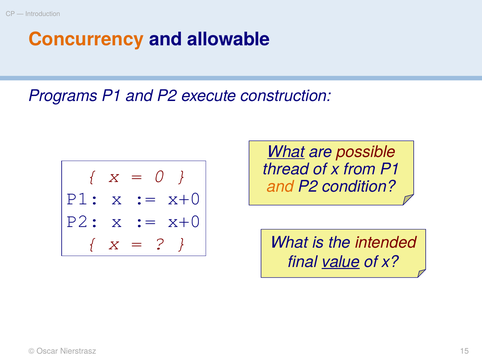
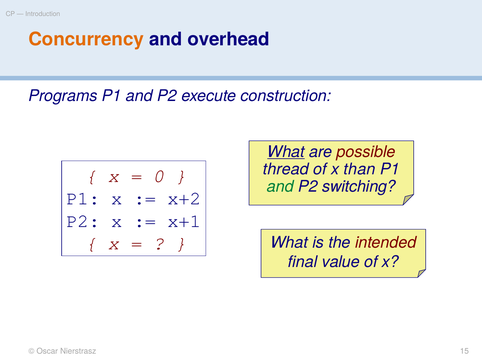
allowable: allowable -> overhead
from: from -> than
and at (280, 186) colour: orange -> green
condition: condition -> switching
x+0 at (184, 198): x+0 -> x+2
x+0 at (184, 221): x+0 -> x+1
value underline: present -> none
